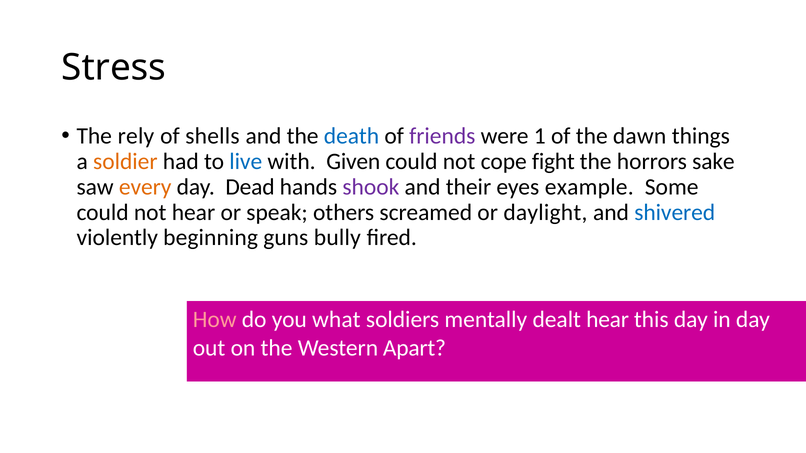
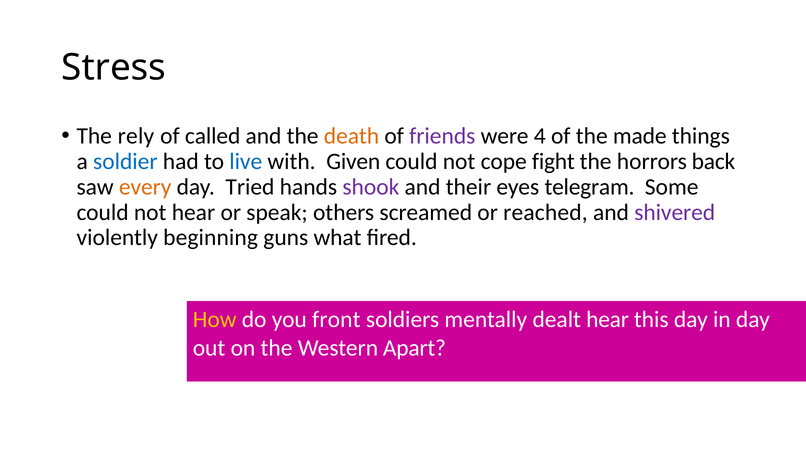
shells: shells -> called
death colour: blue -> orange
1: 1 -> 4
dawn: dawn -> made
soldier colour: orange -> blue
sake: sake -> back
Dead: Dead -> Tried
example: example -> telegram
daylight: daylight -> reached
shivered colour: blue -> purple
bully: bully -> what
How colour: pink -> yellow
what: what -> front
